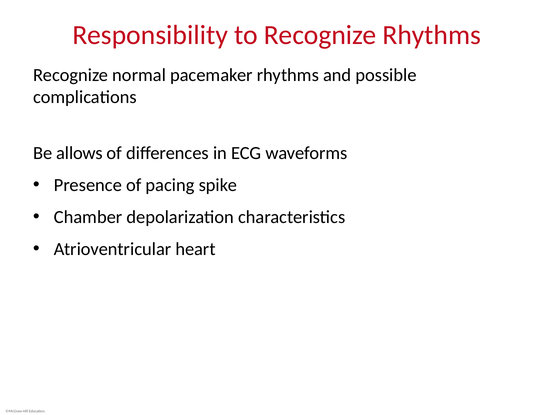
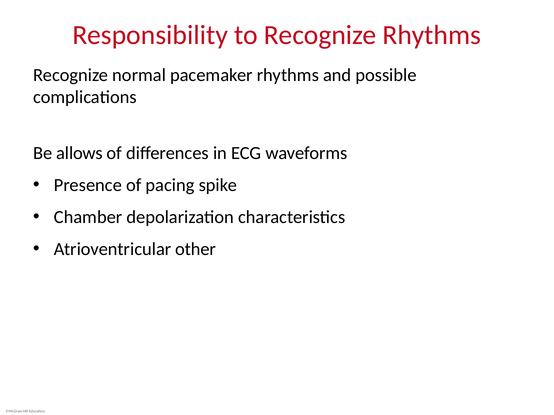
heart: heart -> other
